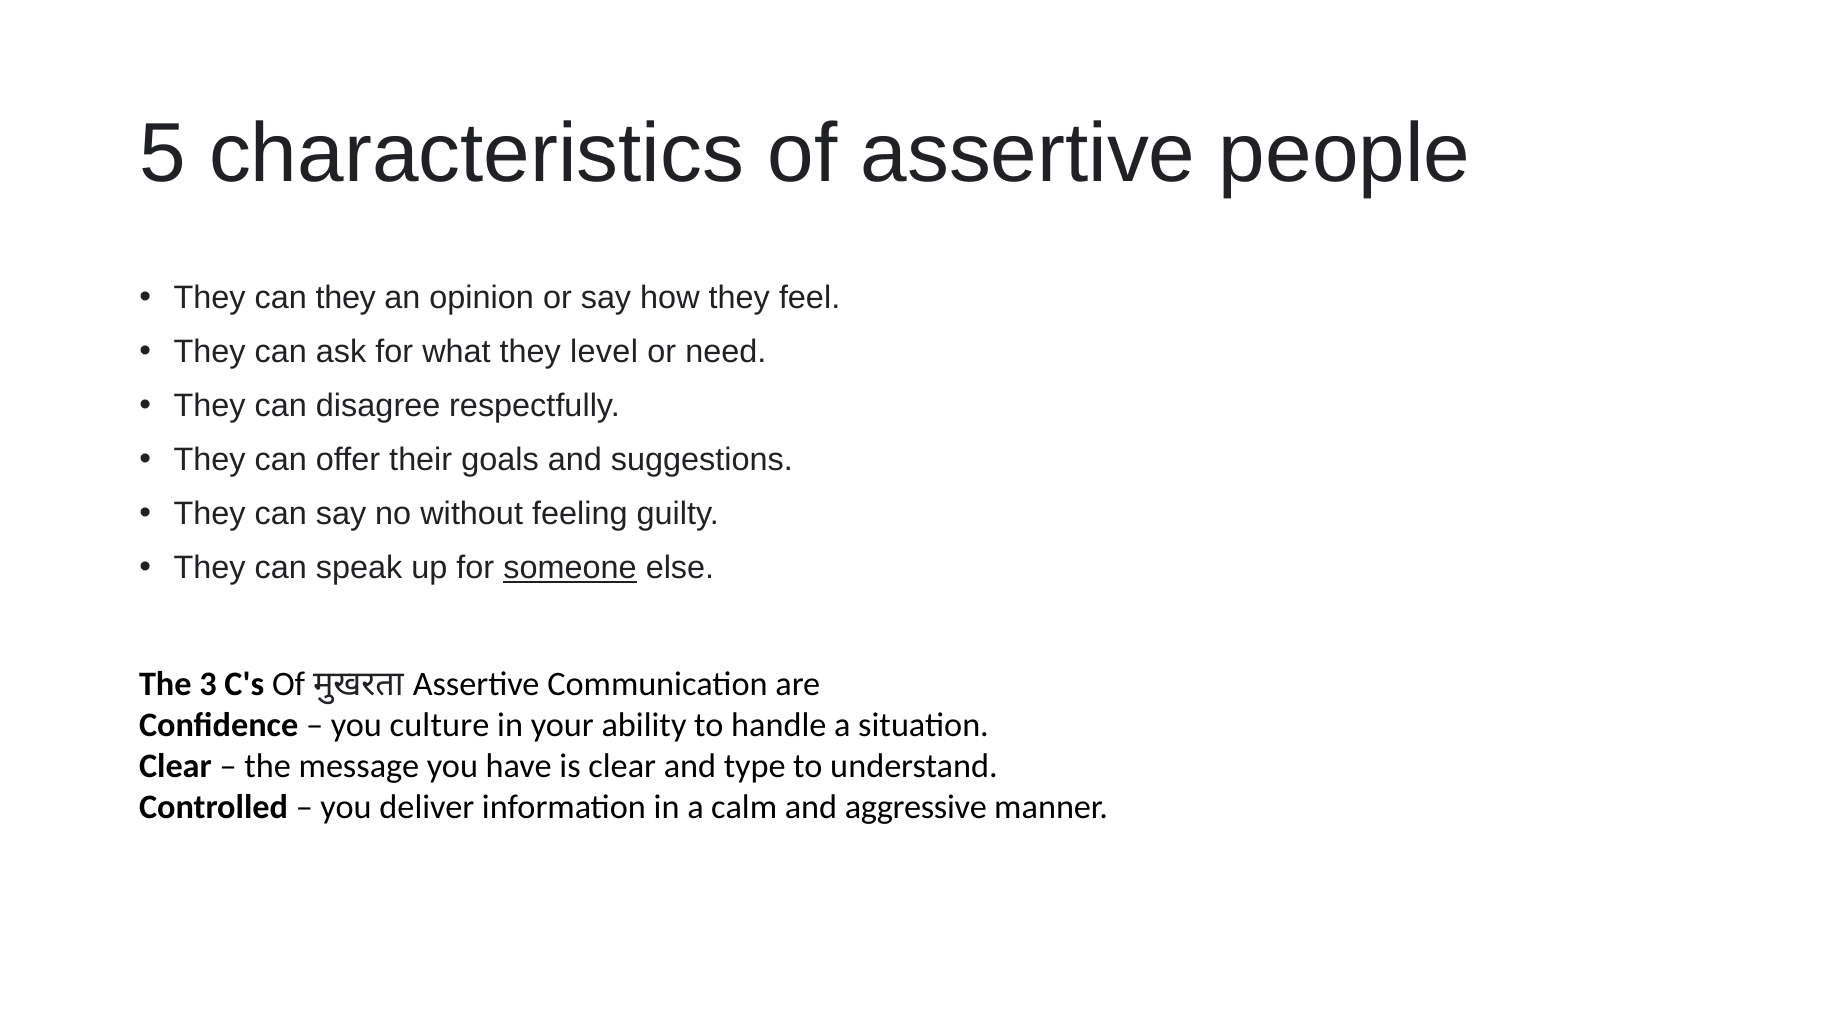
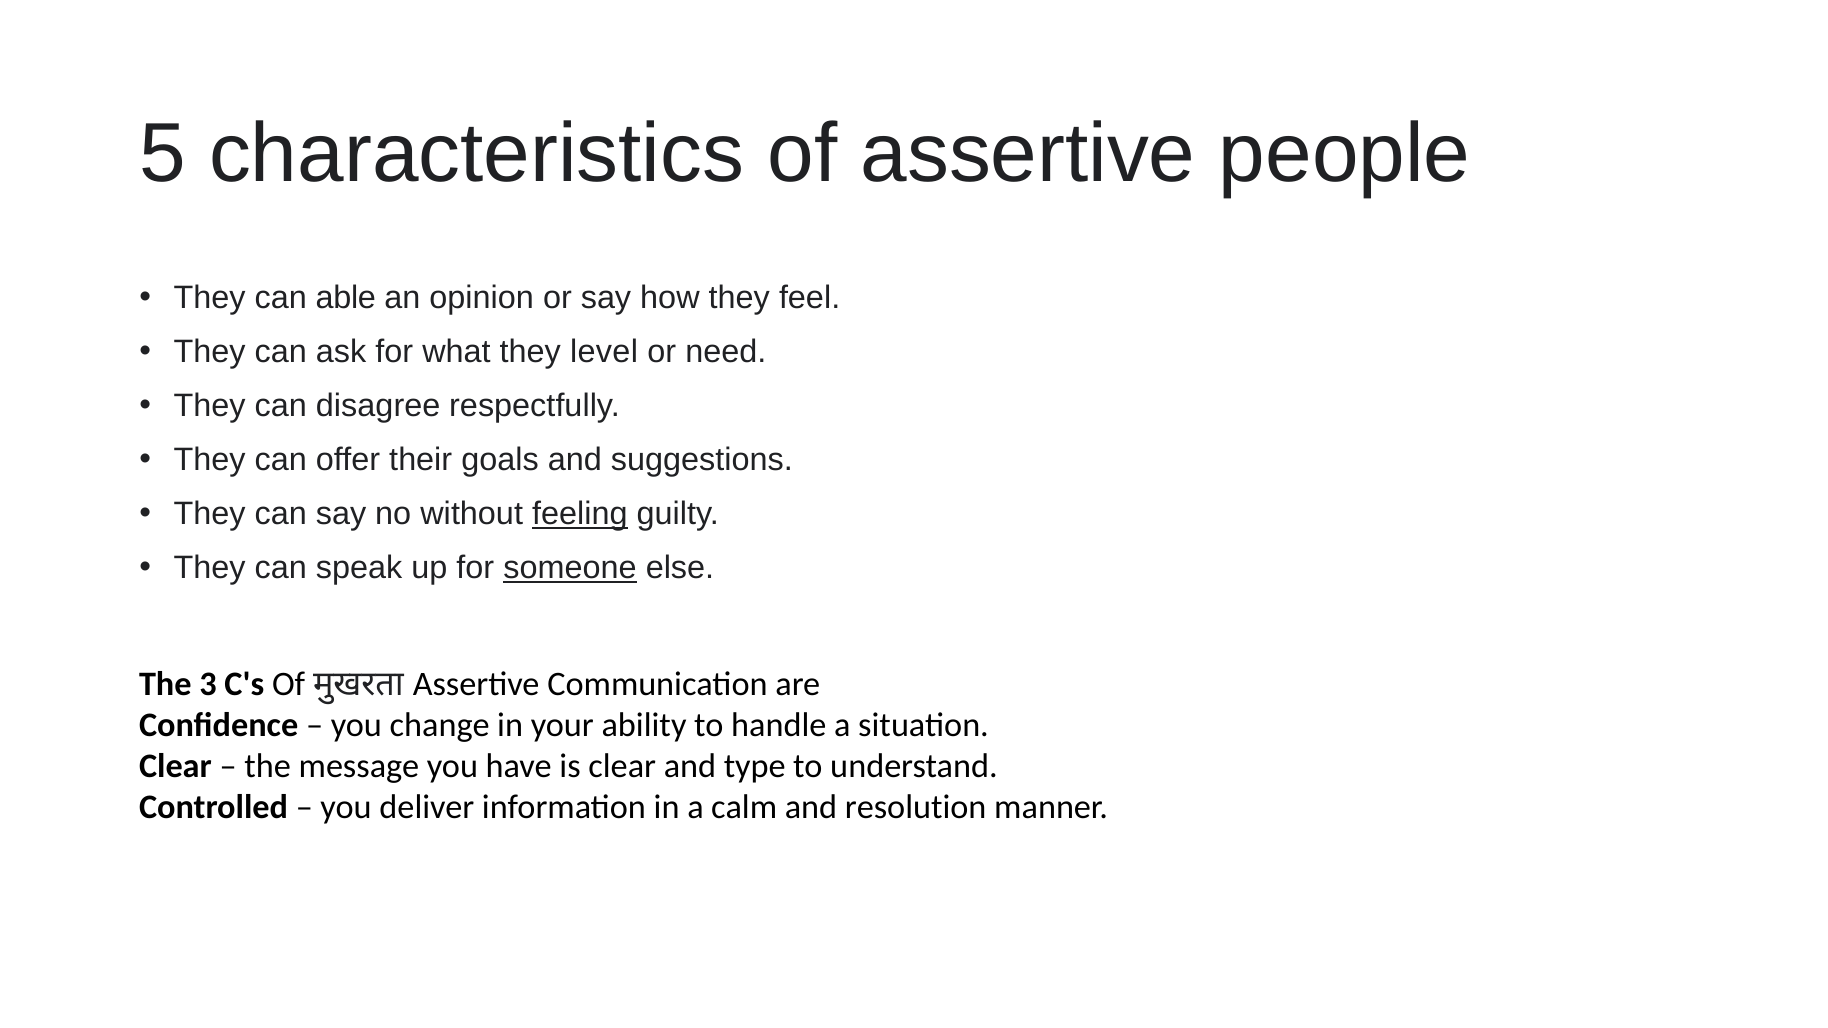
can they: they -> able
feeling underline: none -> present
culture: culture -> change
aggressive: aggressive -> resolution
